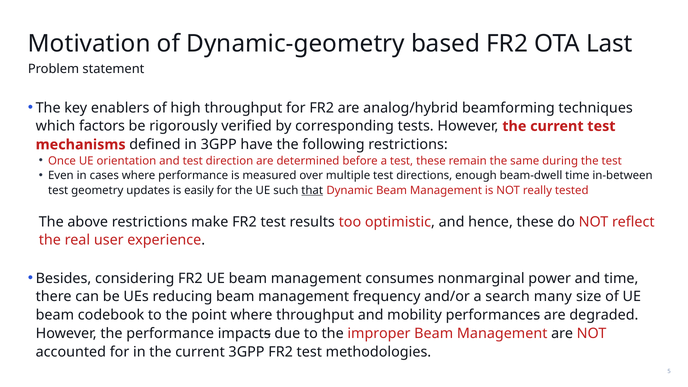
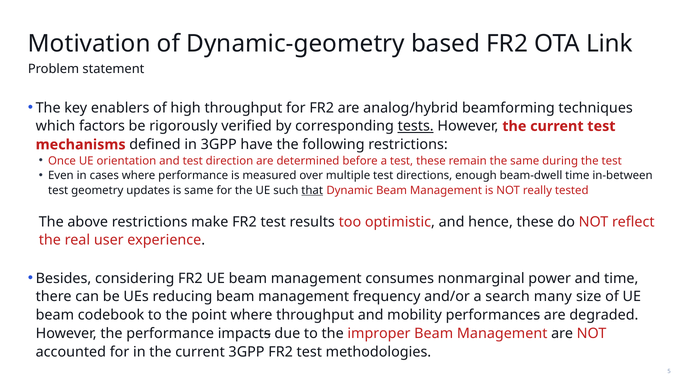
Last: Last -> Link
tests underline: none -> present
is easily: easily -> same
